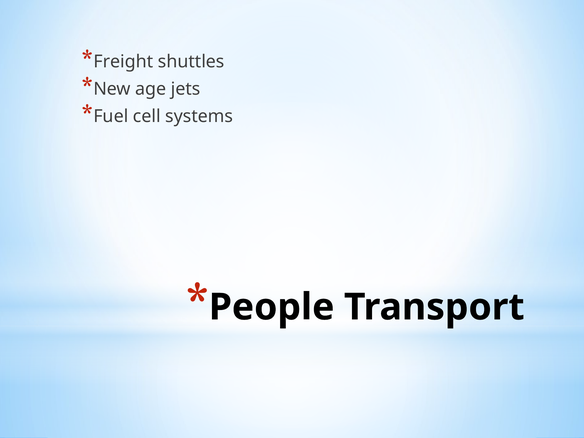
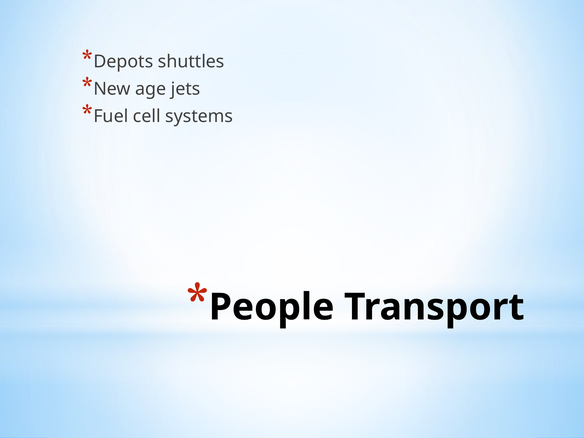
Freight: Freight -> Depots
